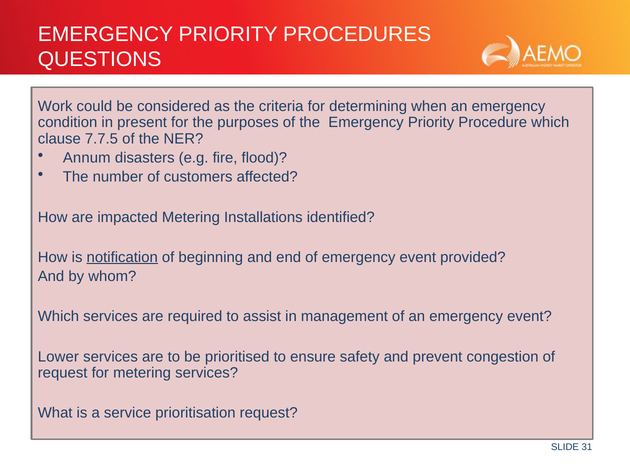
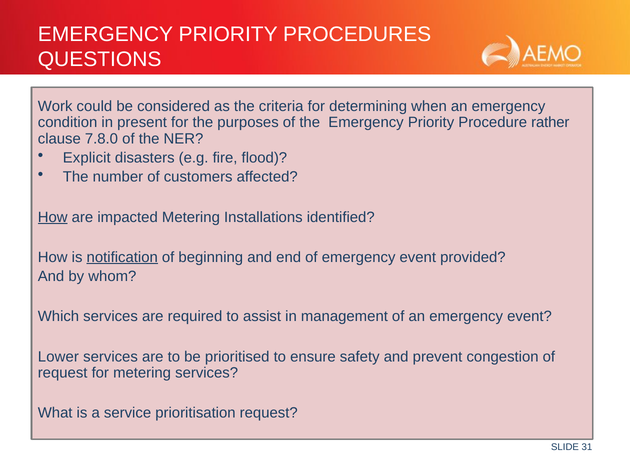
Procedure which: which -> rather
7.7.5: 7.7.5 -> 7.8.0
Annum: Annum -> Explicit
How at (53, 217) underline: none -> present
